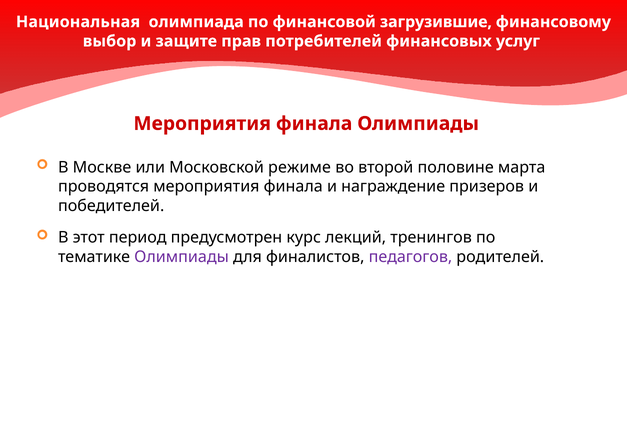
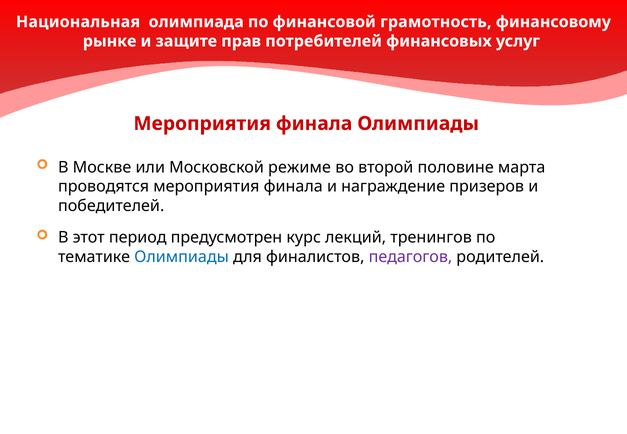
загрузившие: загрузившие -> грамотность
выбор: выбор -> рынке
Олимпиады at (182, 257) colour: purple -> blue
